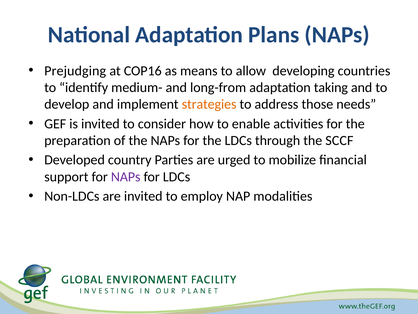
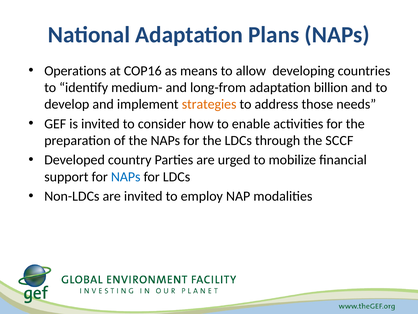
Prejudging: Prejudging -> Operations
taking: taking -> billion
NAPs at (126, 177) colour: purple -> blue
